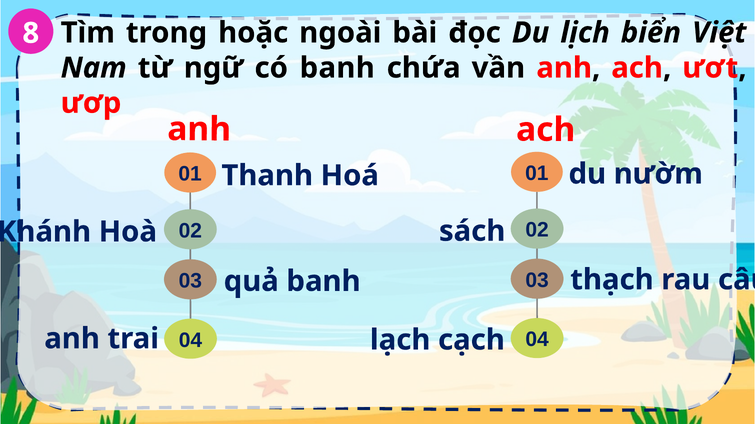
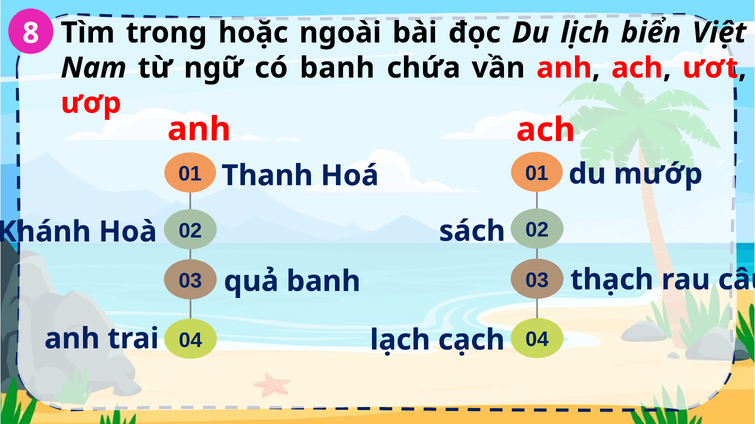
nườm: nườm -> mướp
